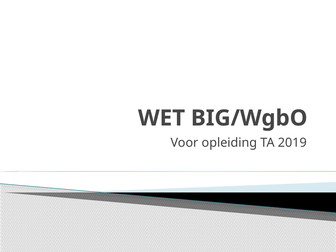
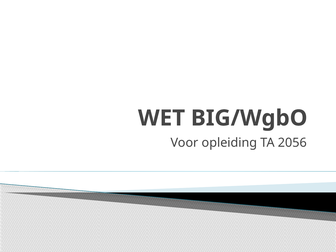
2019: 2019 -> 2056
